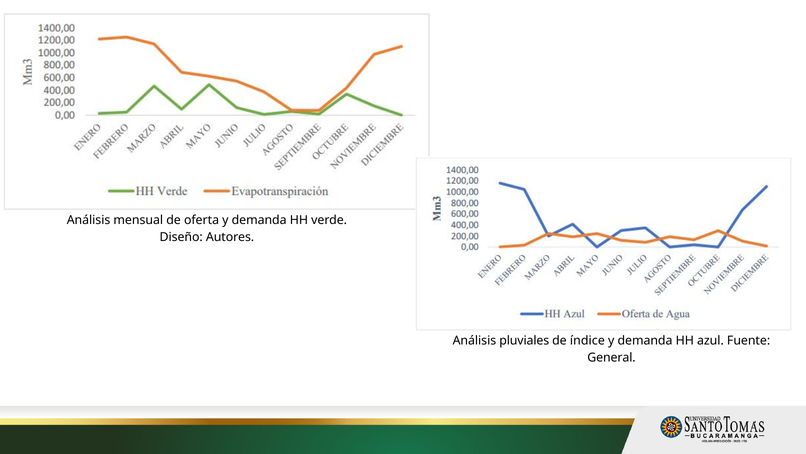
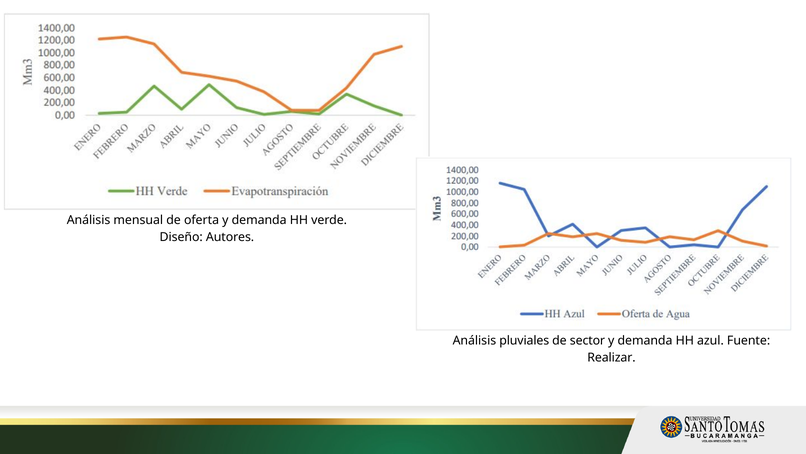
índice: índice -> sector
General: General -> Realizar
